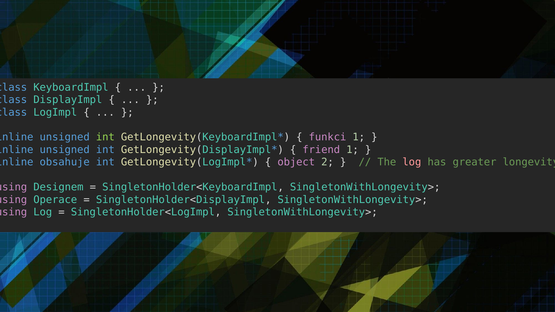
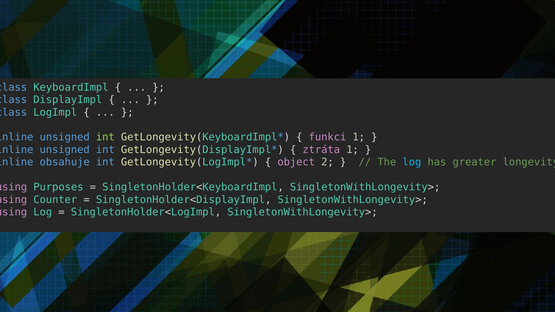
friend: friend -> ztráta
log at (412, 162) colour: pink -> light blue
Designem: Designem -> Purposes
Operace: Operace -> Counter
